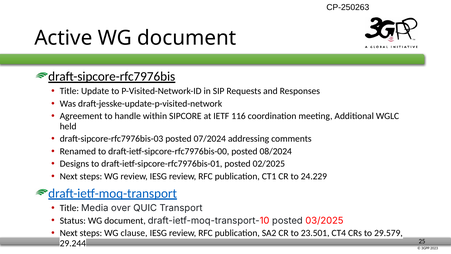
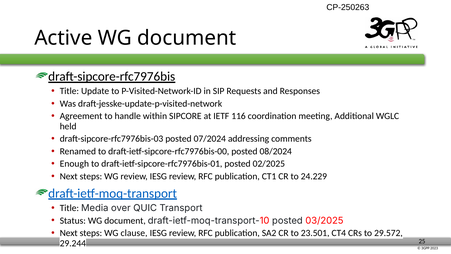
Designs: Designs -> Enough
29.579: 29.579 -> 29.572
